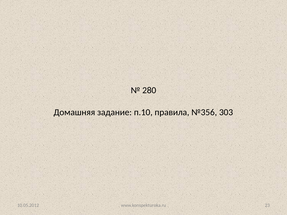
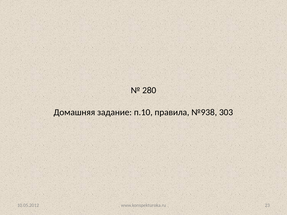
№356: №356 -> №938
